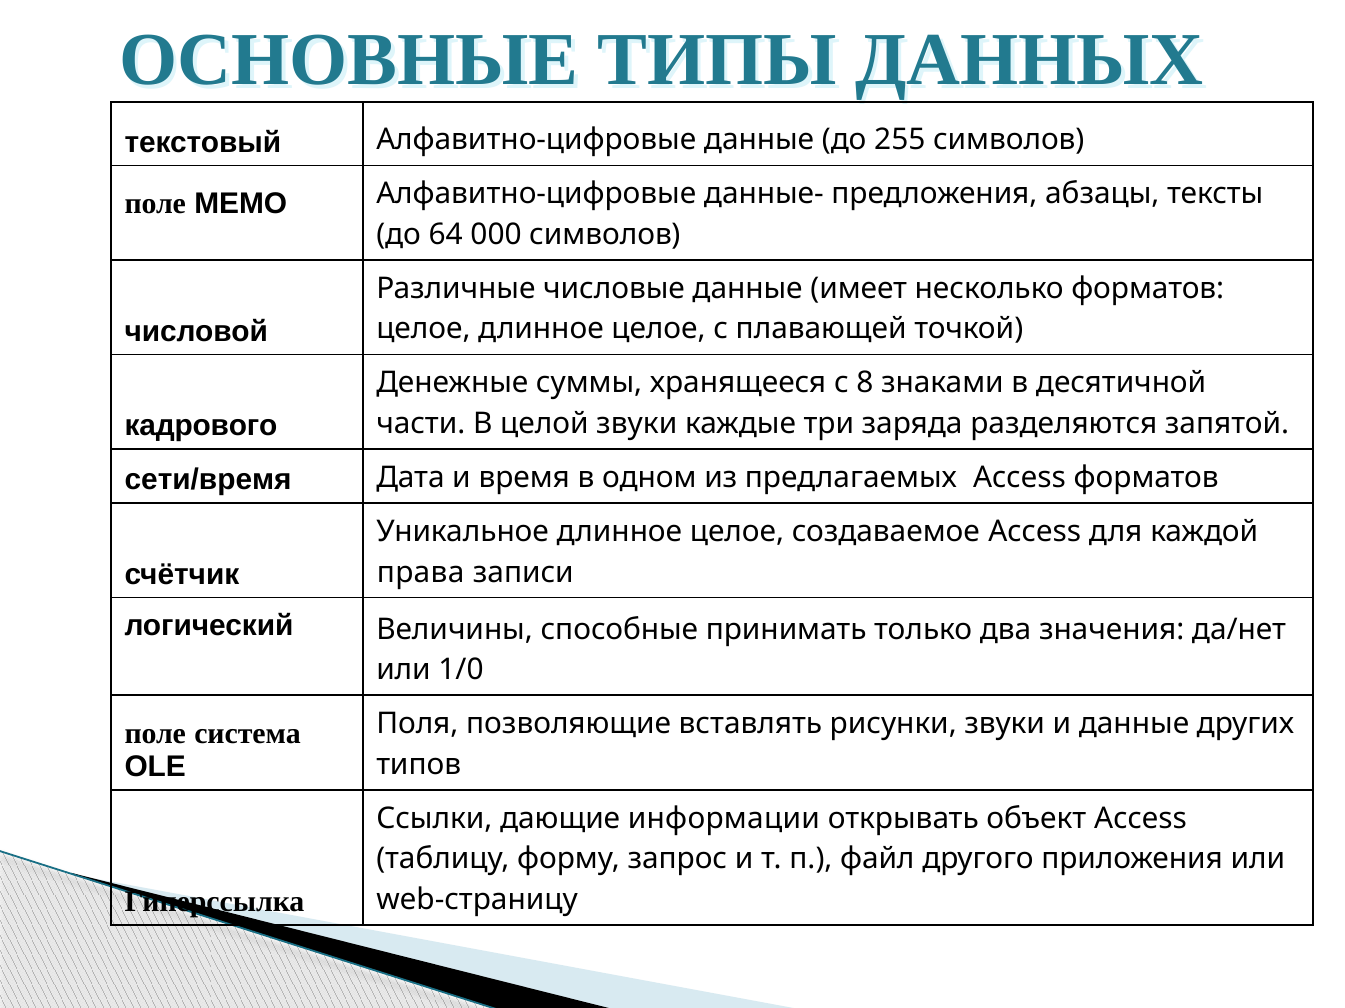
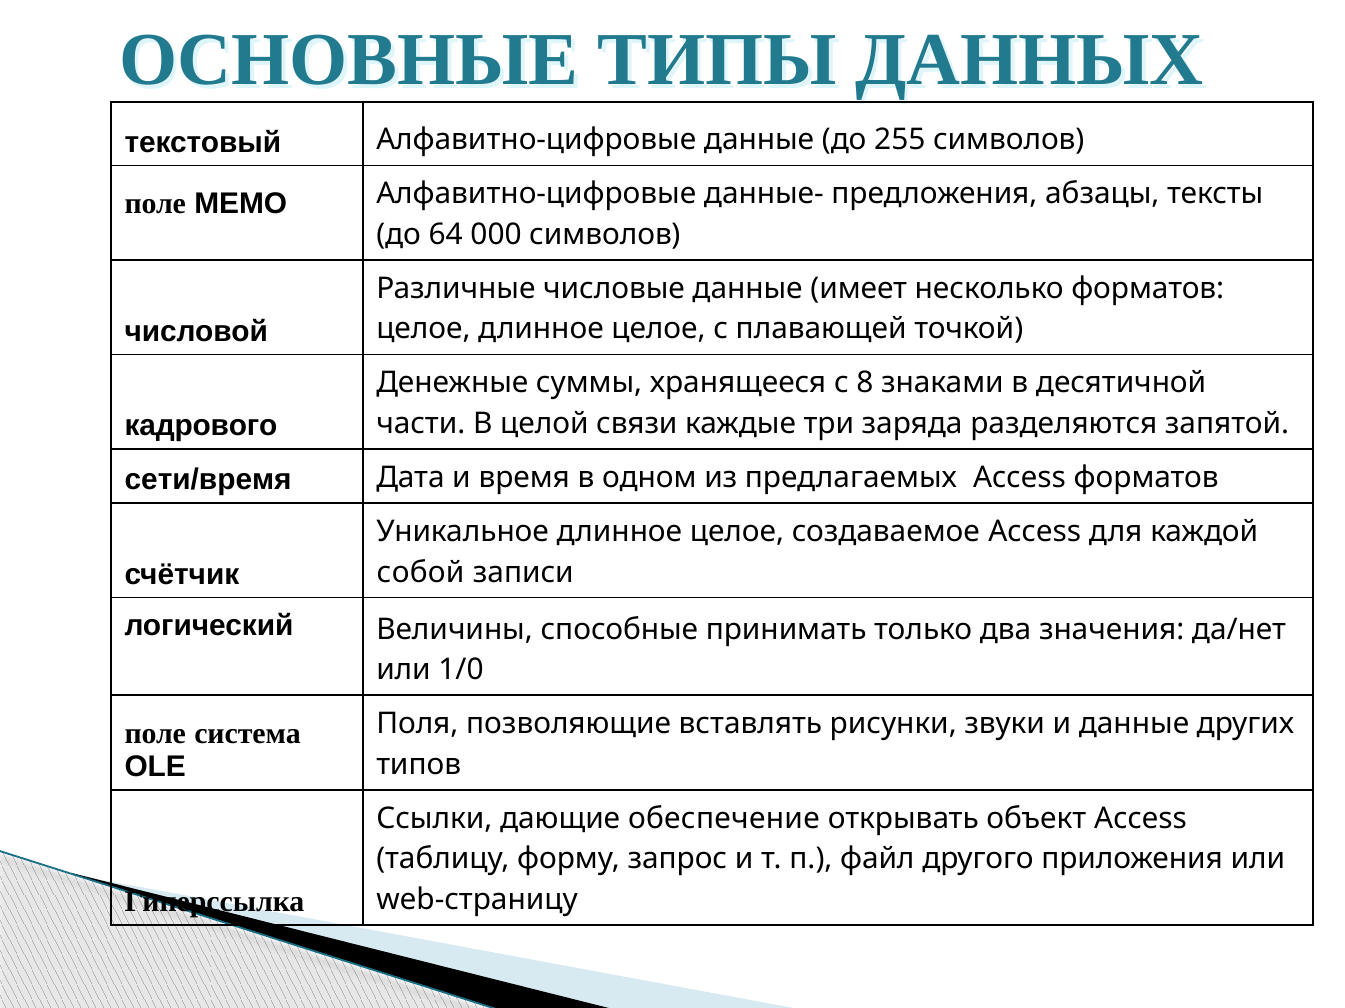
целой звуки: звуки -> связи
права: права -> собой
информации: информации -> обеспечение
